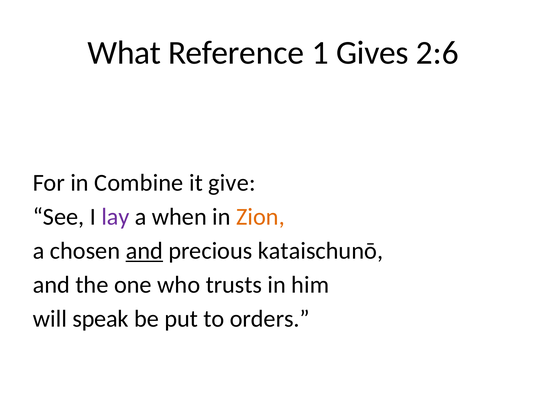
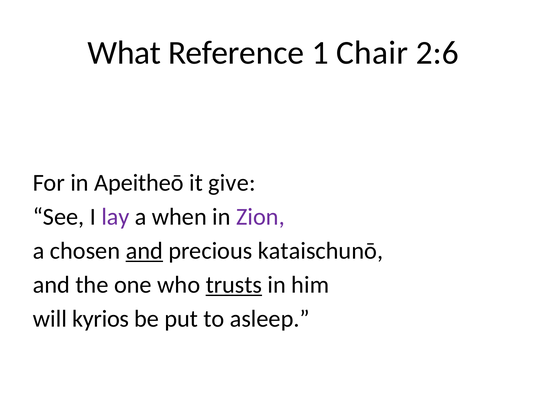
Gives: Gives -> Chair
Combine: Combine -> Apeitheō
Zion colour: orange -> purple
trusts underline: none -> present
speak: speak -> kyrios
orders: orders -> asleep
